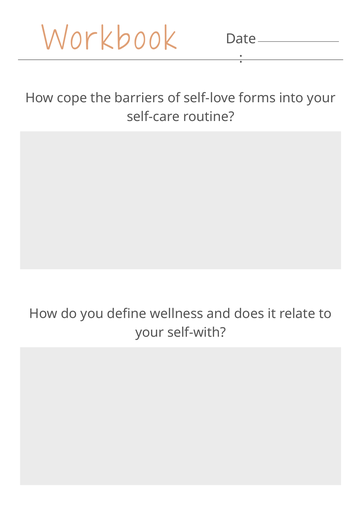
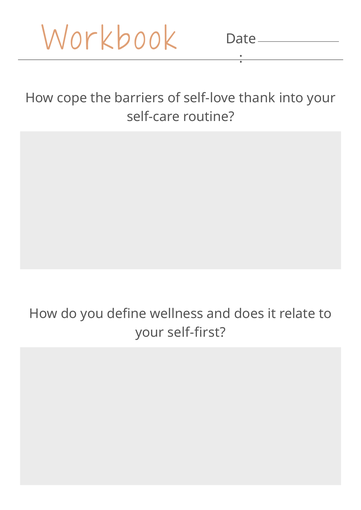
forms: forms -> thank
self-with: self-with -> self-first
